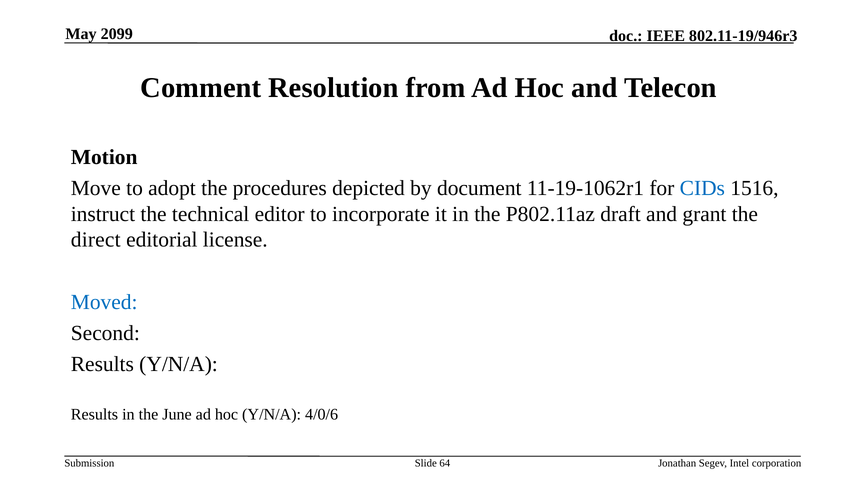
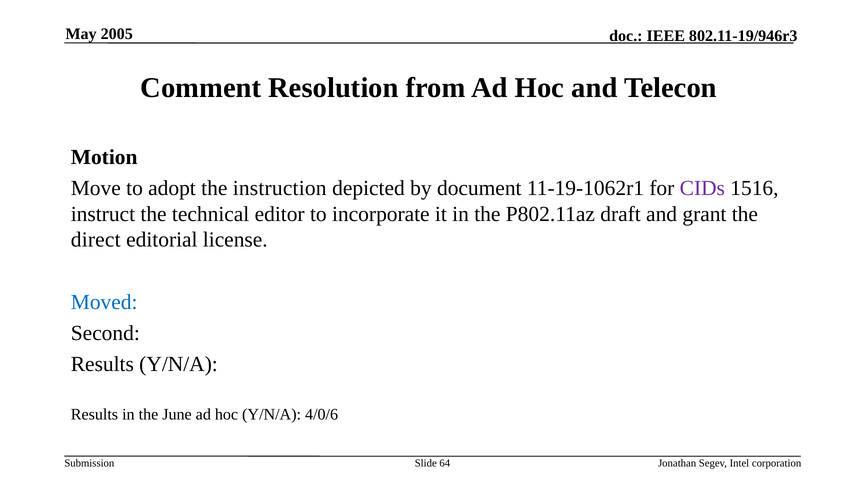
2099: 2099 -> 2005
procedures: procedures -> instruction
CIDs colour: blue -> purple
